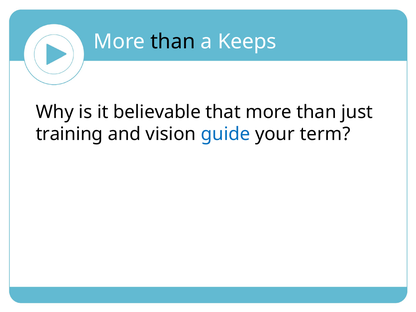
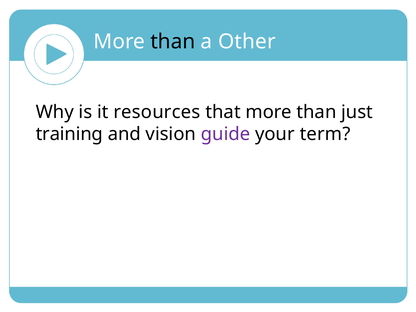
Keeps: Keeps -> Other
believable: believable -> resources
guide colour: blue -> purple
